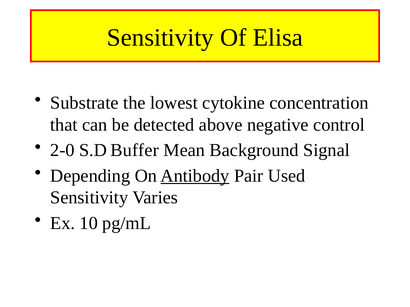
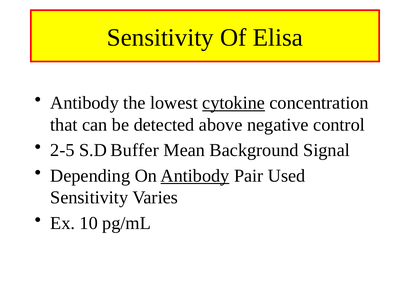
Substrate at (84, 103): Substrate -> Antibody
cytokine underline: none -> present
2-0: 2-0 -> 2-5
